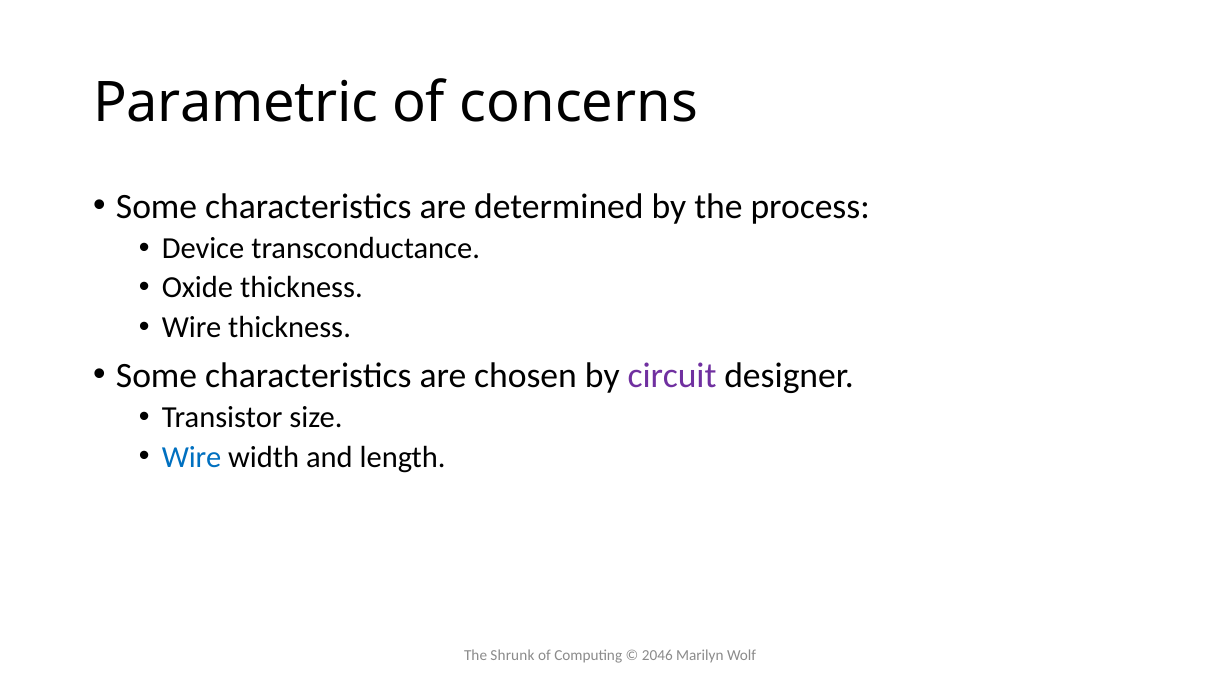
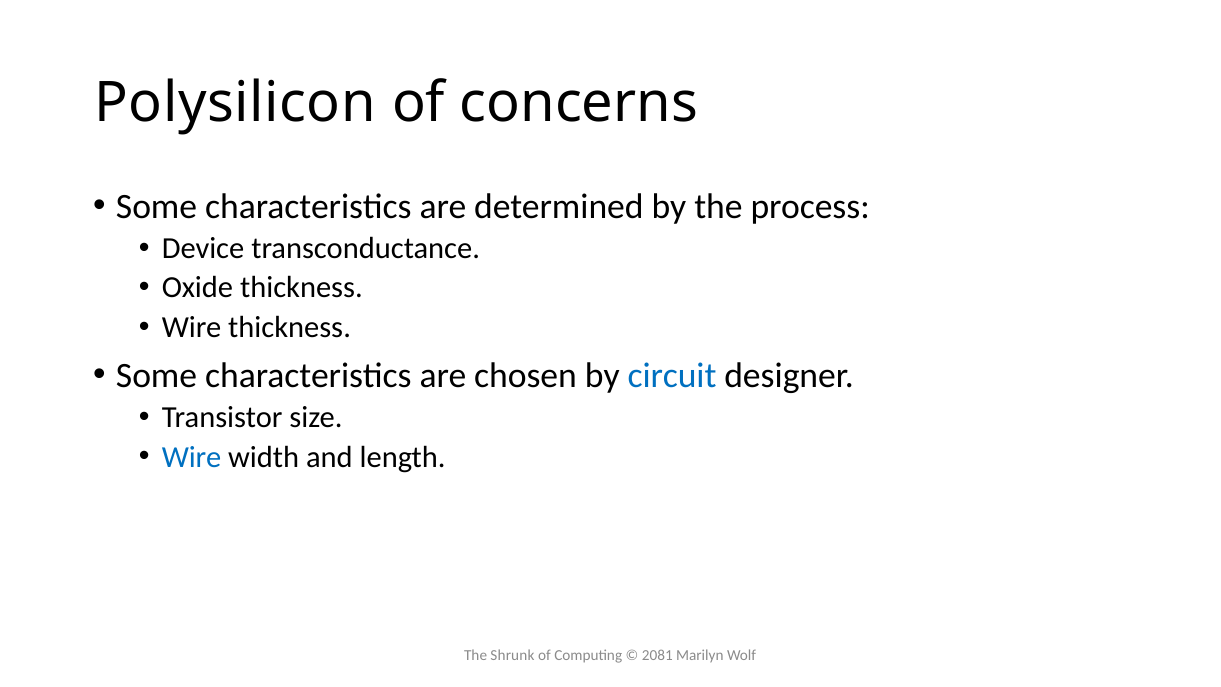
Parametric: Parametric -> Polysilicon
circuit colour: purple -> blue
2046: 2046 -> 2081
